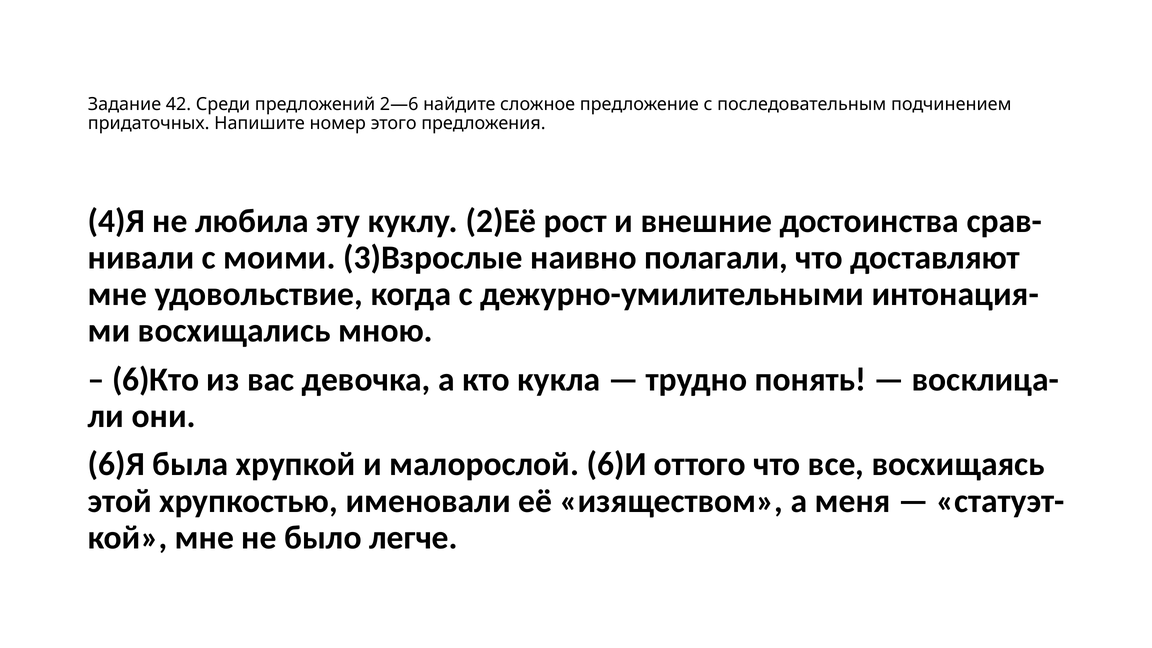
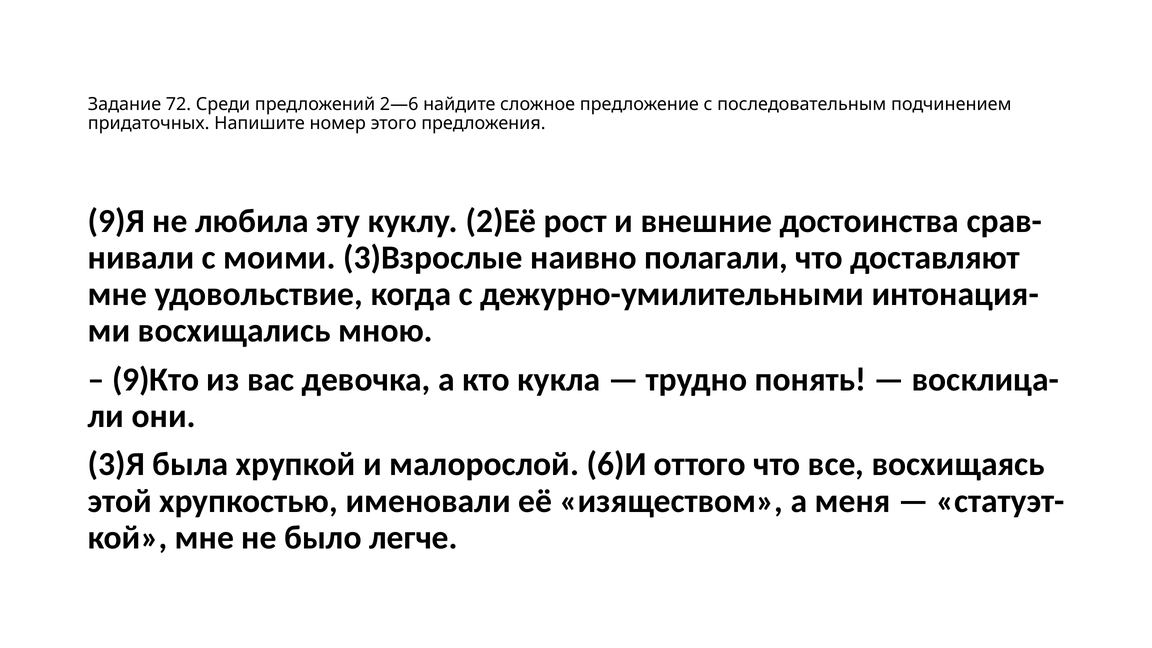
42: 42 -> 72
4)Я: 4)Я -> 9)Я
6)Кто: 6)Кто -> 9)Кто
6)Я: 6)Я -> 3)Я
